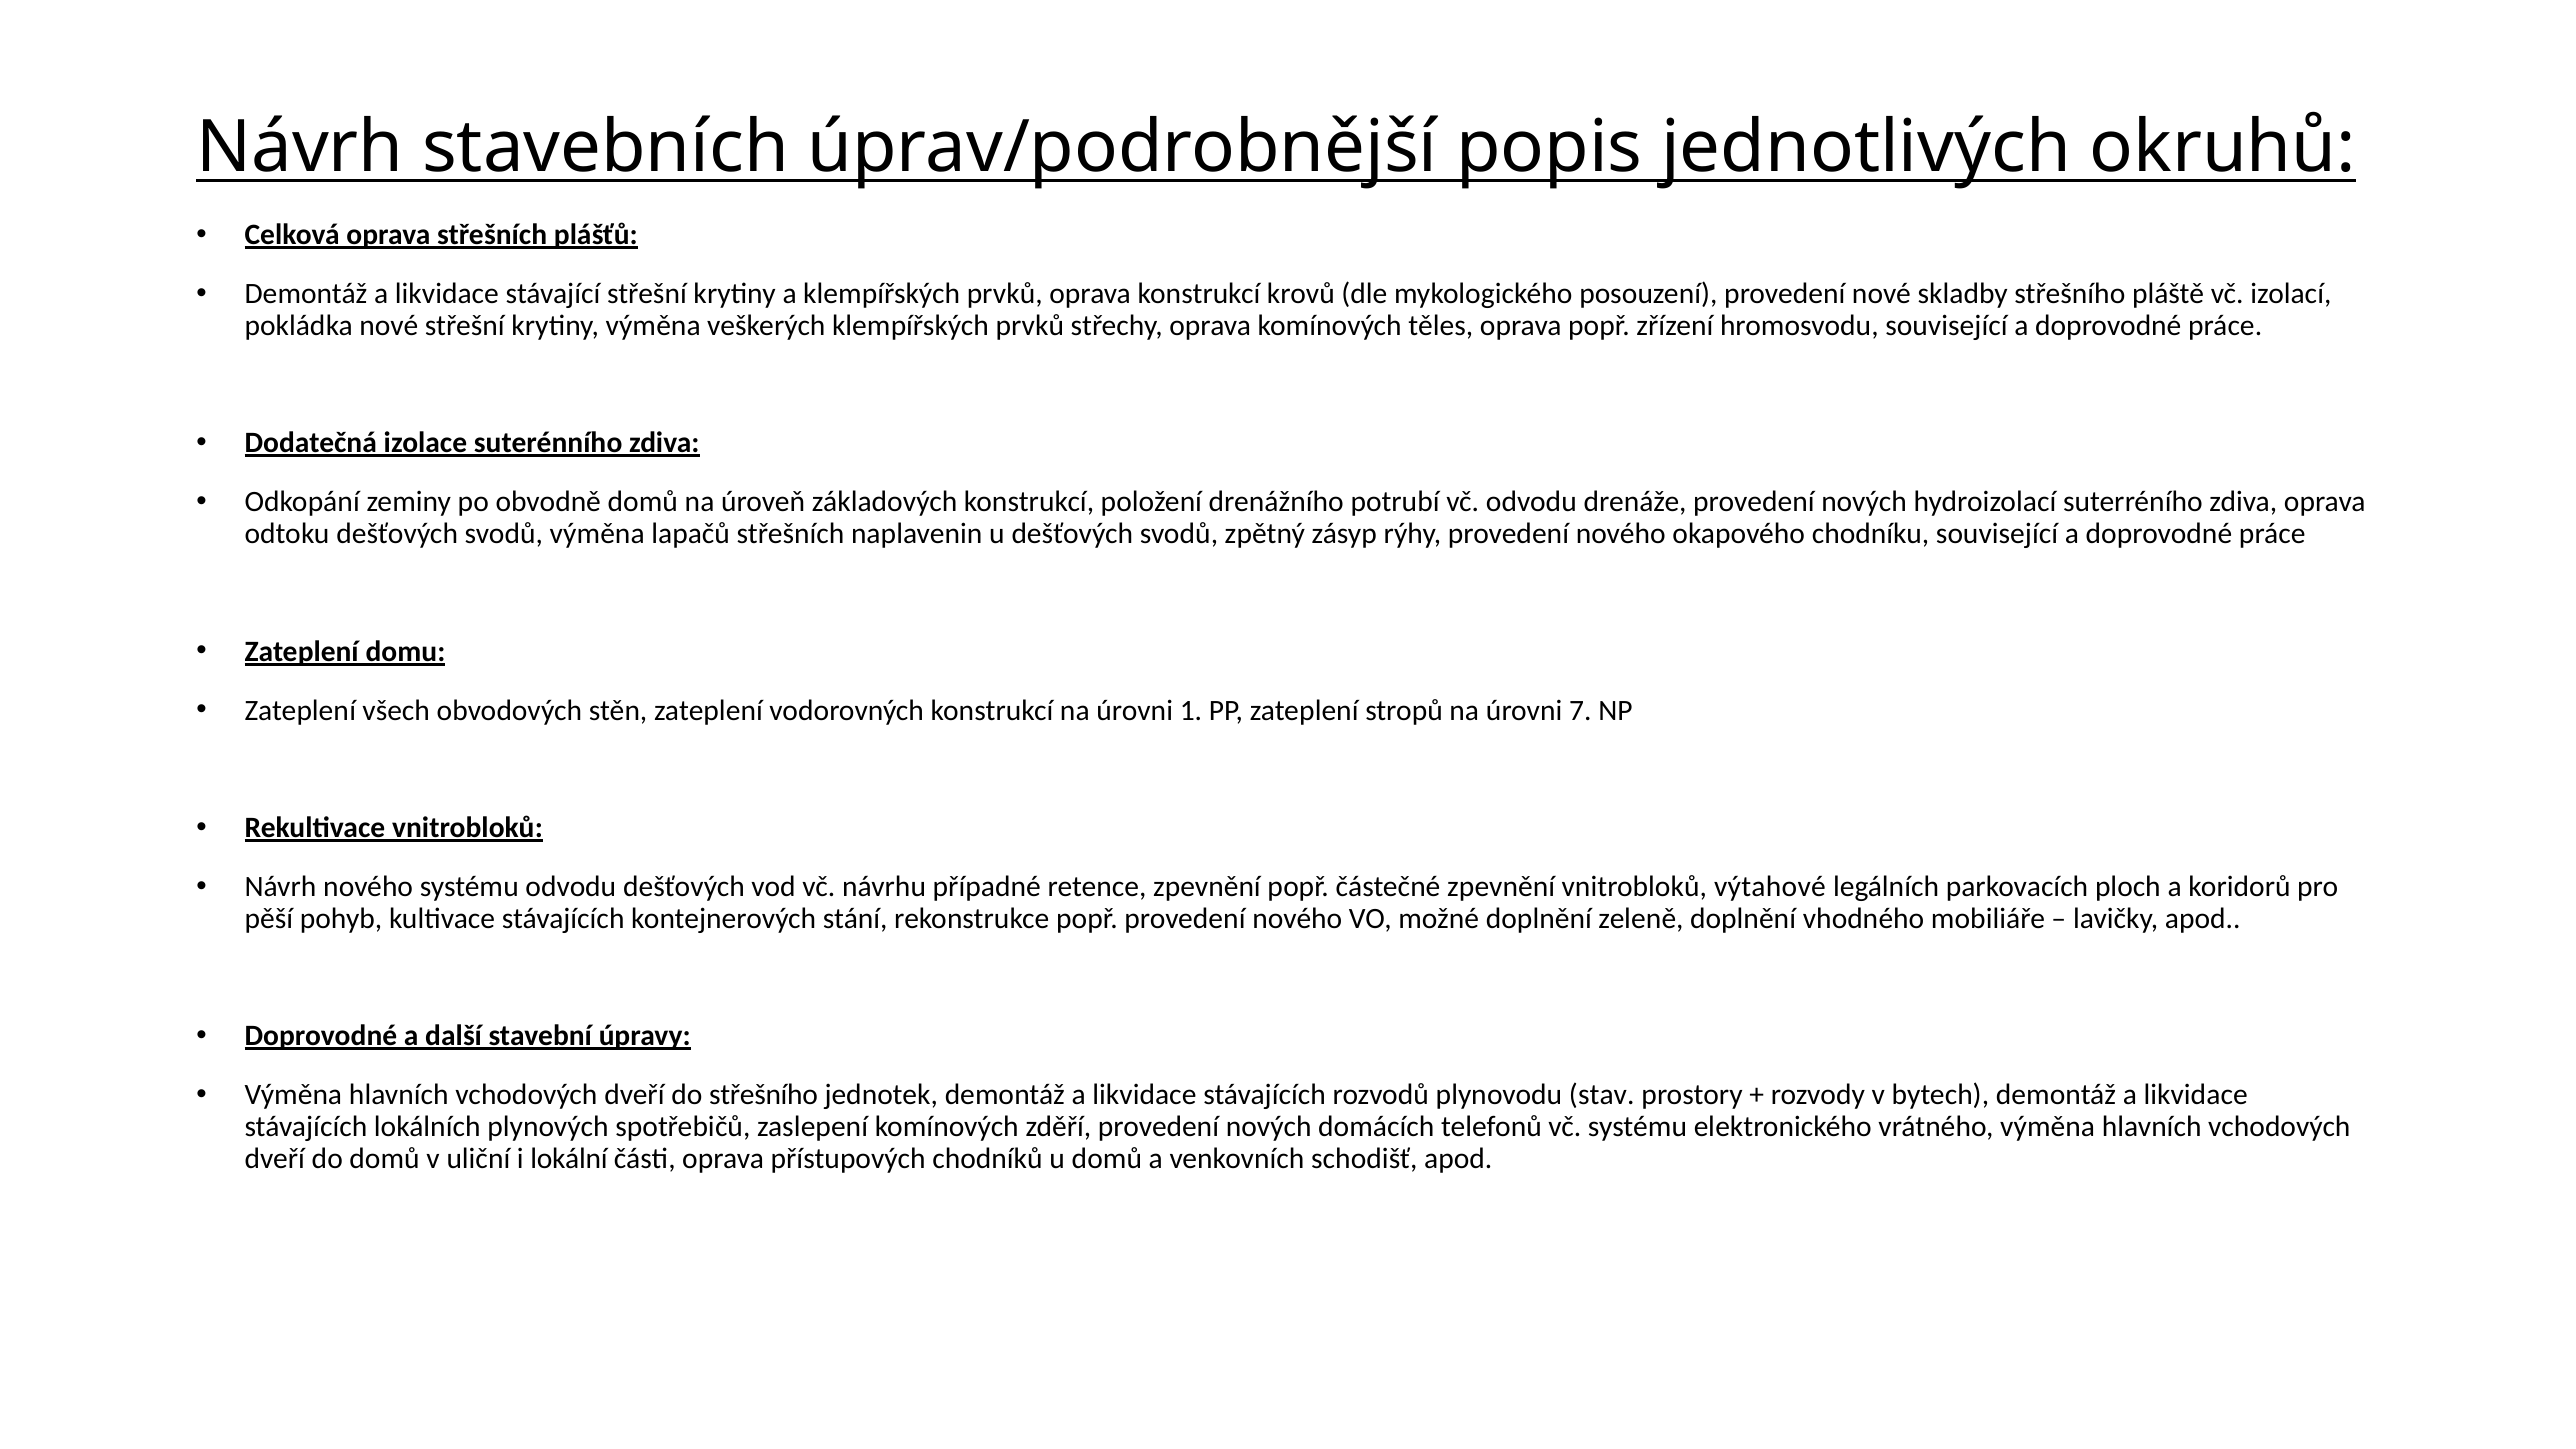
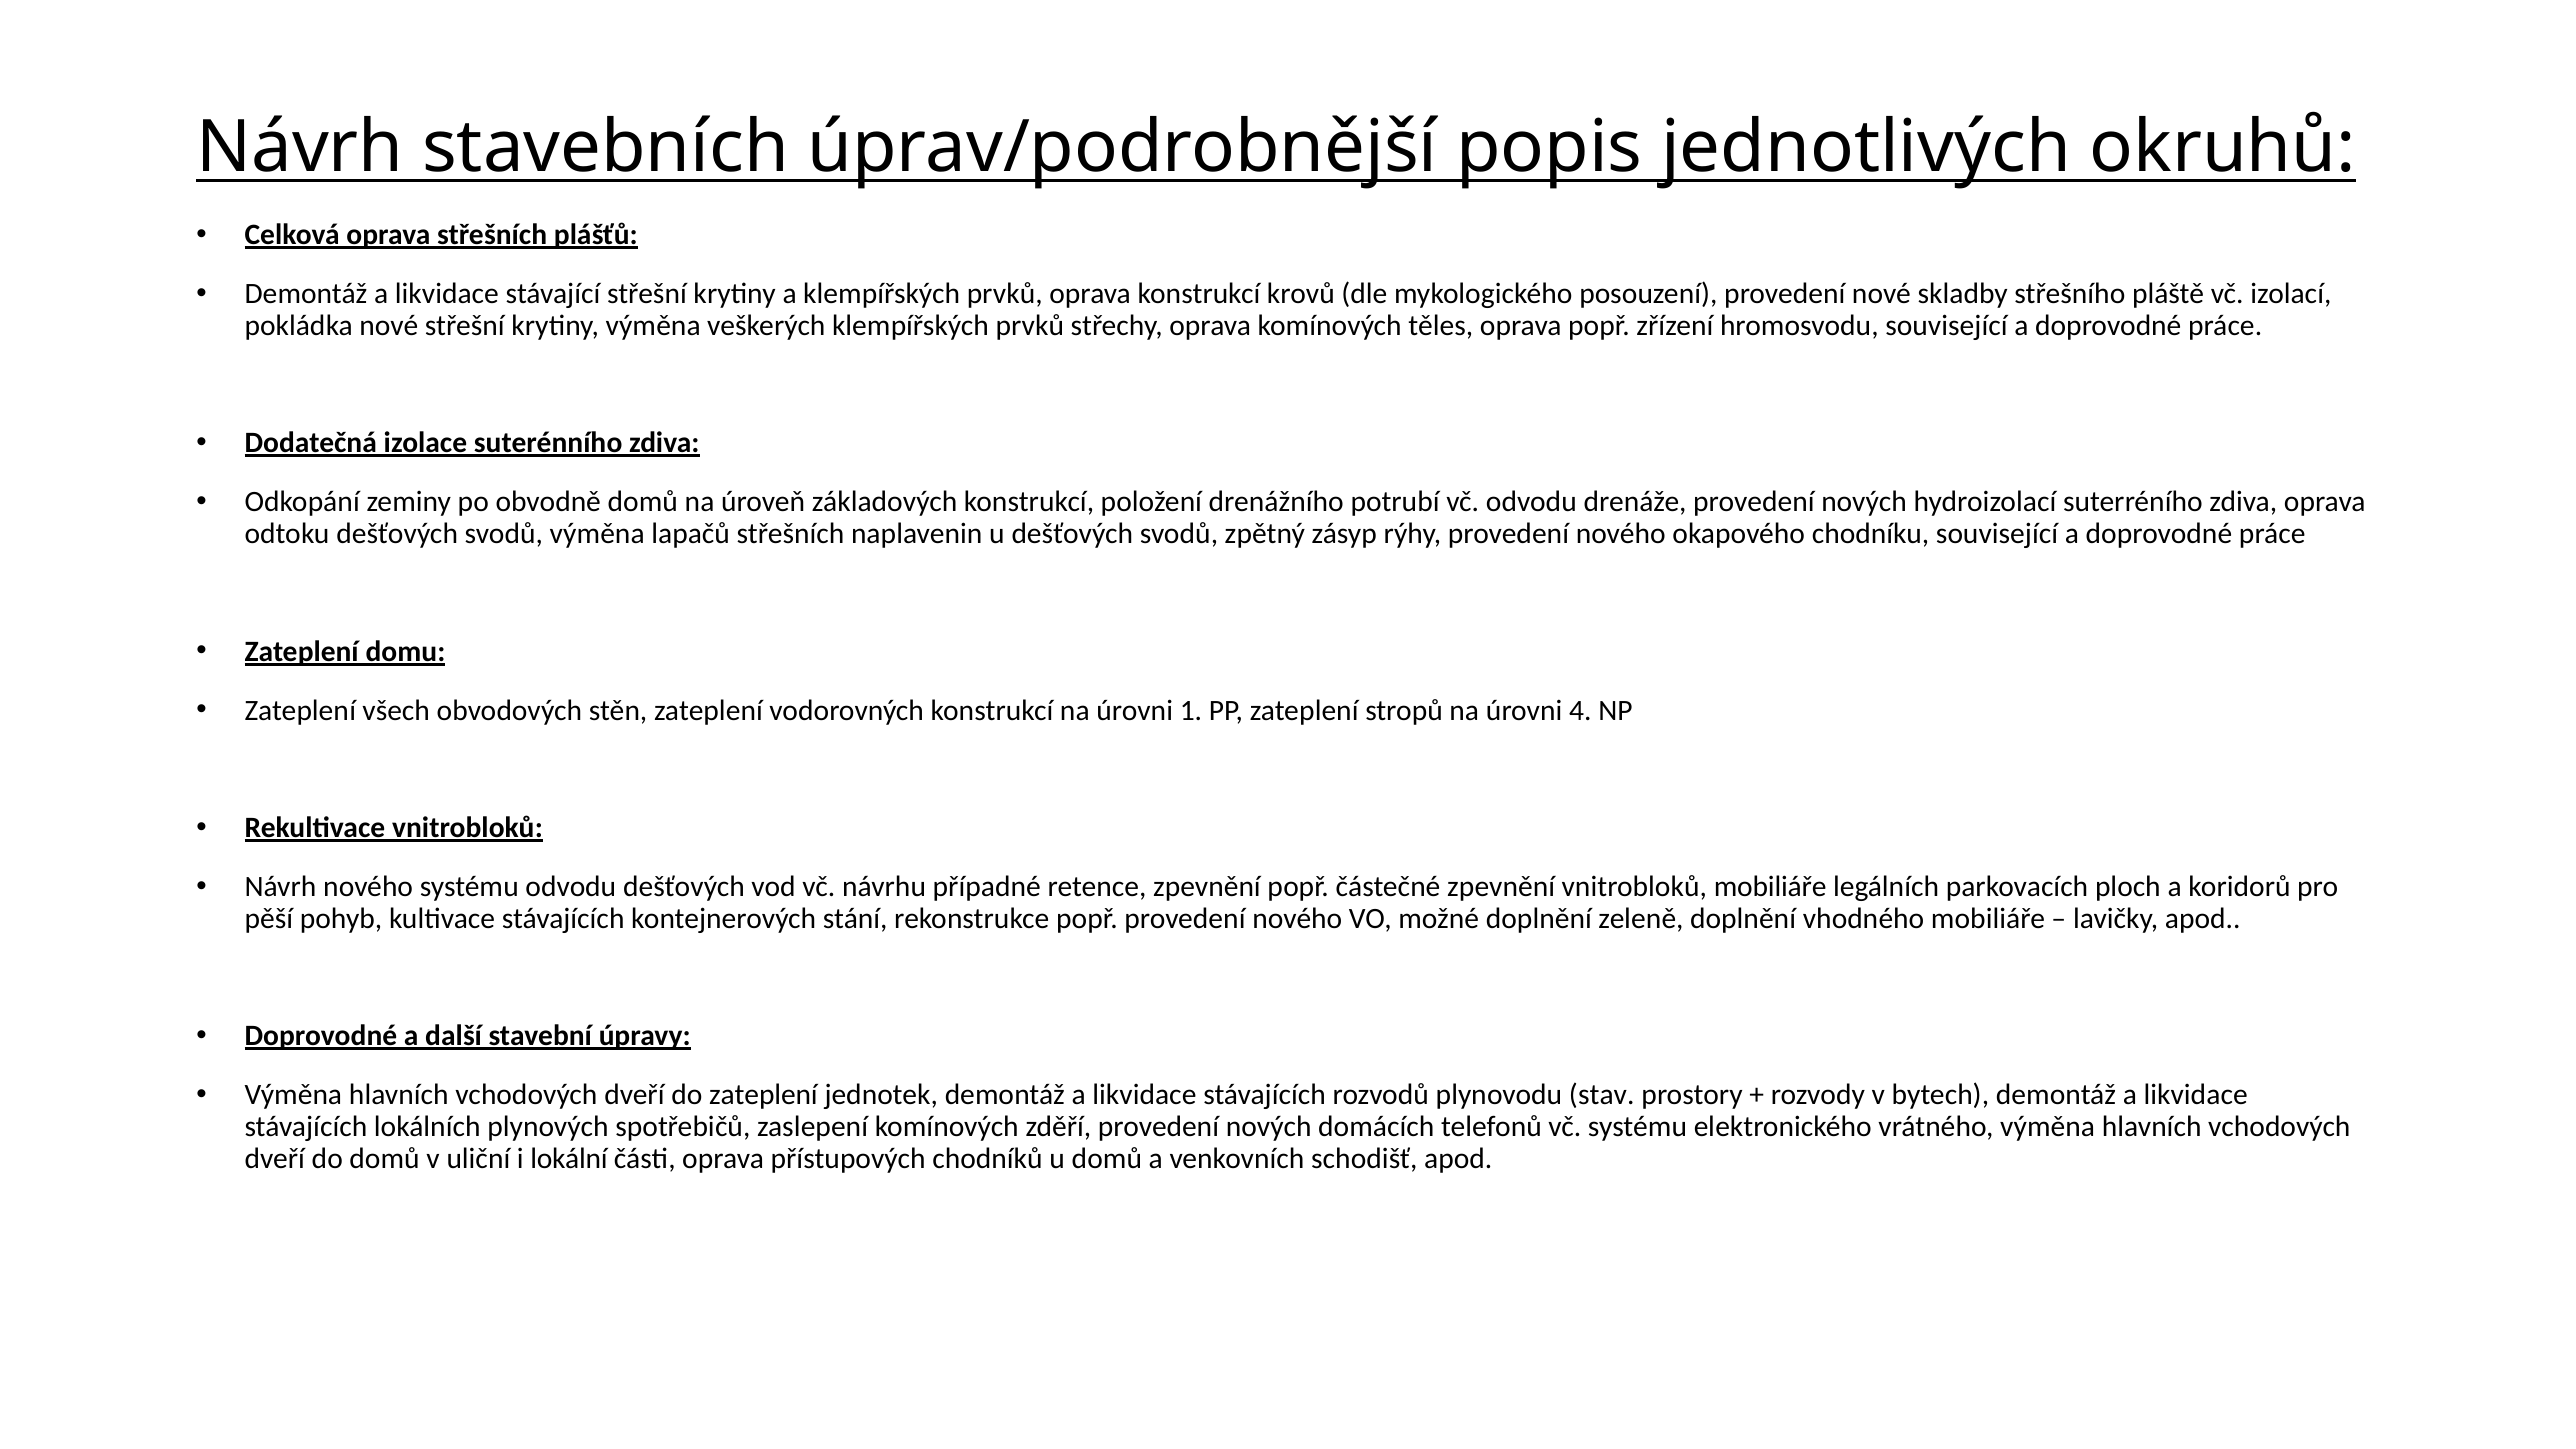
7: 7 -> 4
vnitrobloků výtahové: výtahové -> mobiliáře
do střešního: střešního -> zateplení
